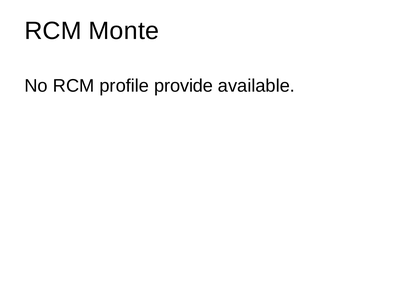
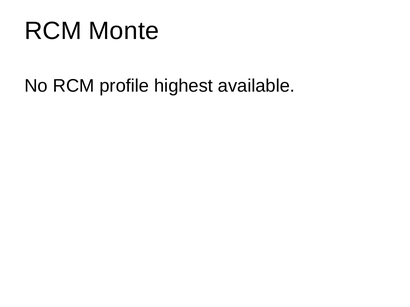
provide: provide -> highest
